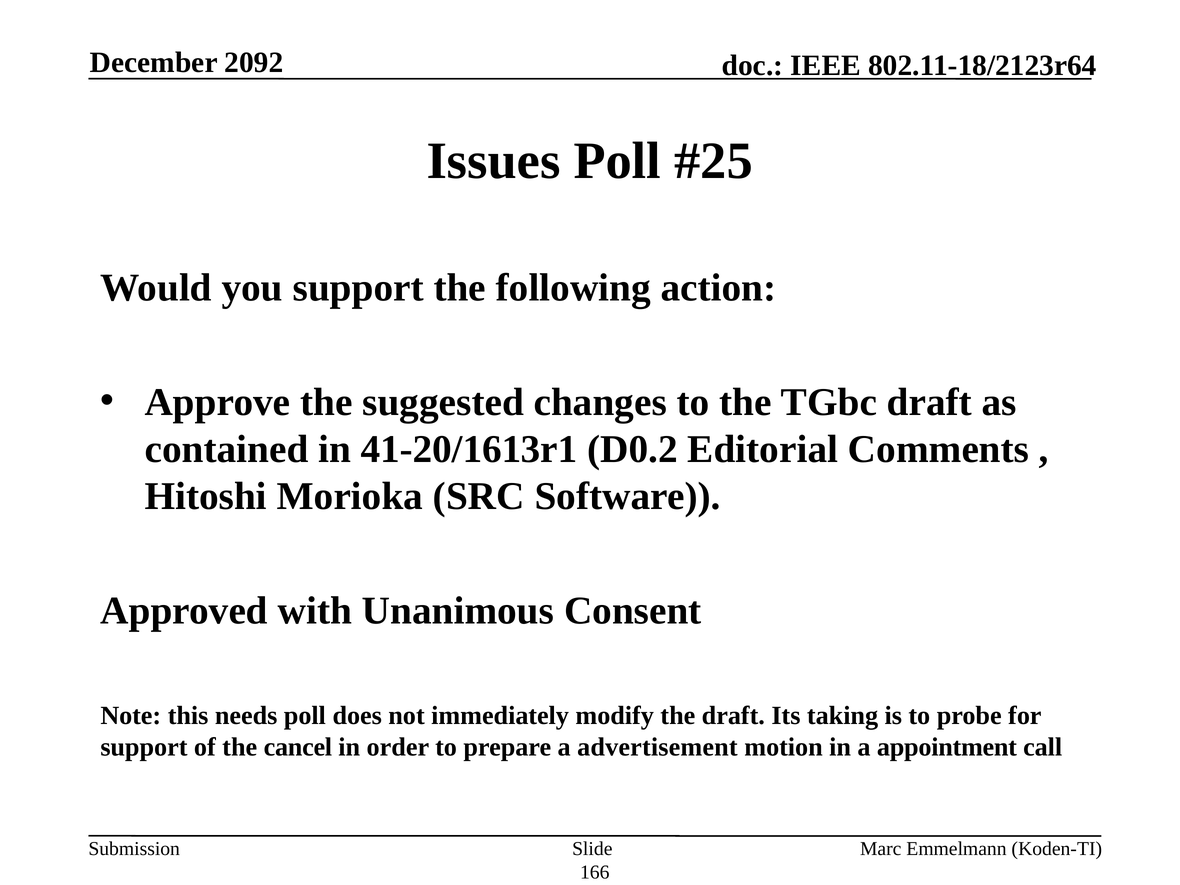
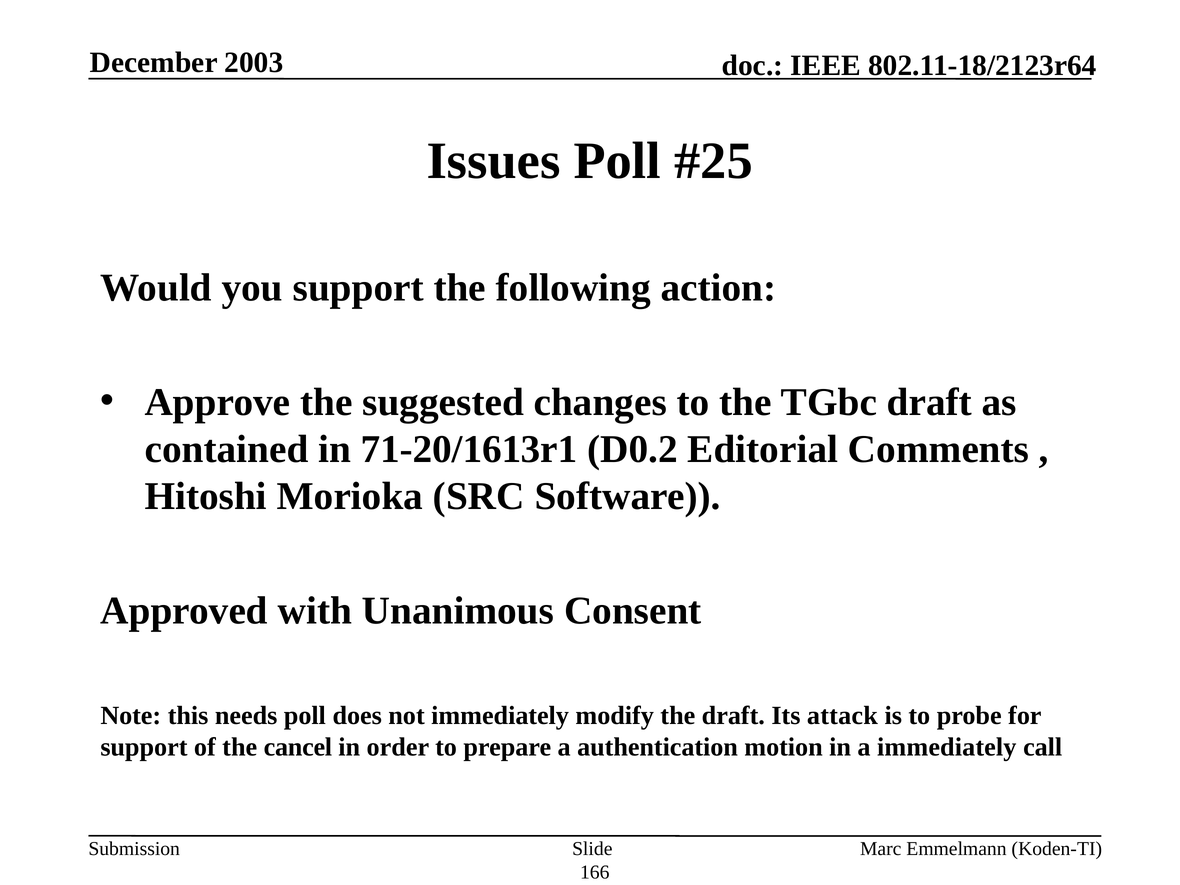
2092: 2092 -> 2003
41-20/1613r1: 41-20/1613r1 -> 71-20/1613r1
taking: taking -> attack
advertisement: advertisement -> authentication
a appointment: appointment -> immediately
